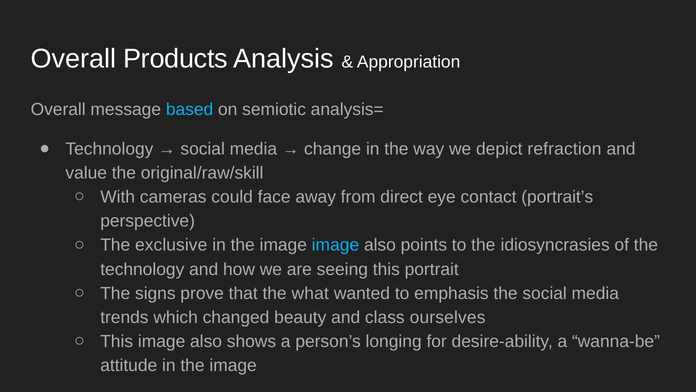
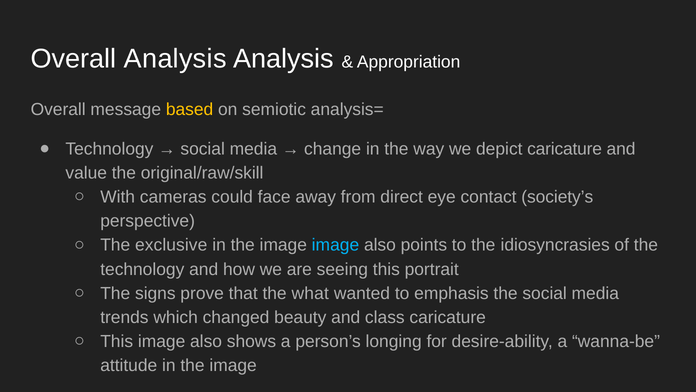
Overall Products: Products -> Analysis
based colour: light blue -> yellow
depict refraction: refraction -> caricature
portrait’s: portrait’s -> society’s
class ourselves: ourselves -> caricature
